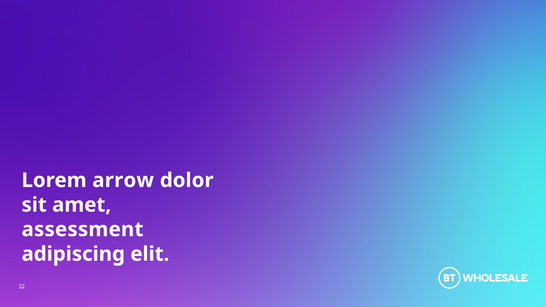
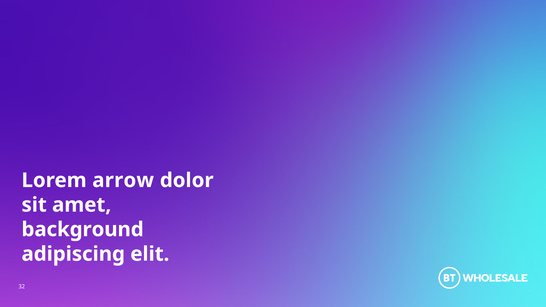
assessment: assessment -> background
